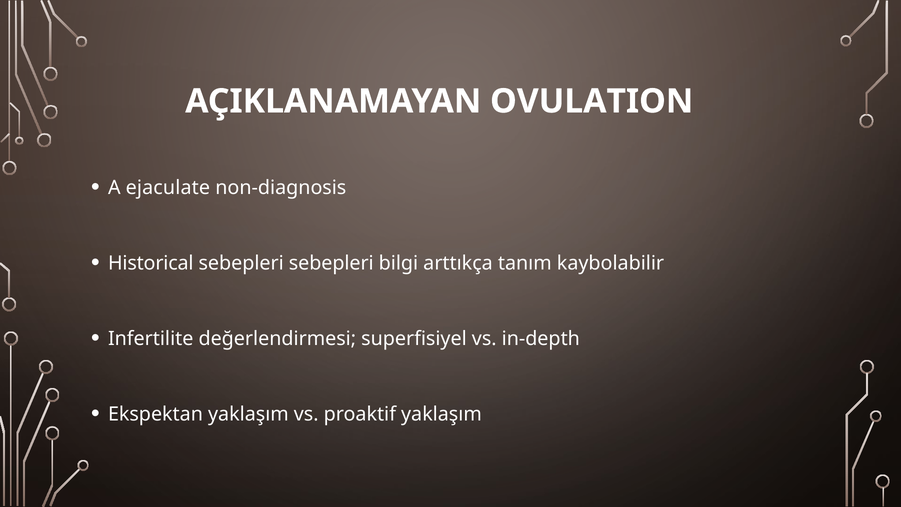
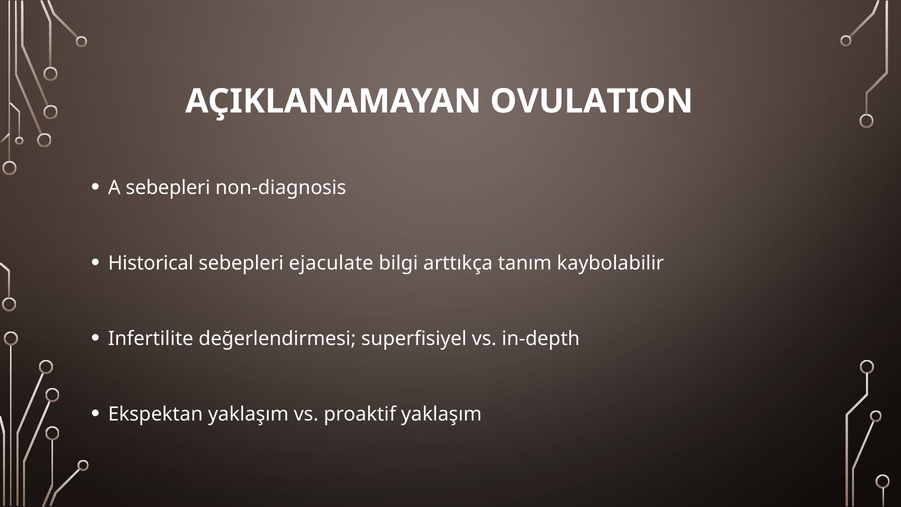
A ejaculate: ejaculate -> sebepleri
sebepleri sebepleri: sebepleri -> ejaculate
